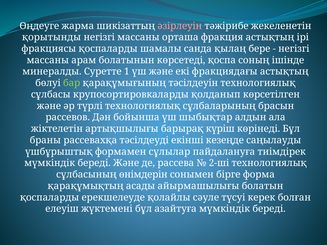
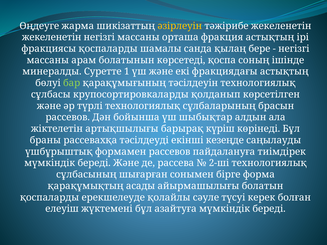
әзiрлеуiн colour: pink -> yellow
қорытынды at (52, 37): қорытынды -> жекеленетiн
формамен сұлылар: сұлылар -> рассевов
өнiмдерiн: өнiмдерiн -> шығарған
